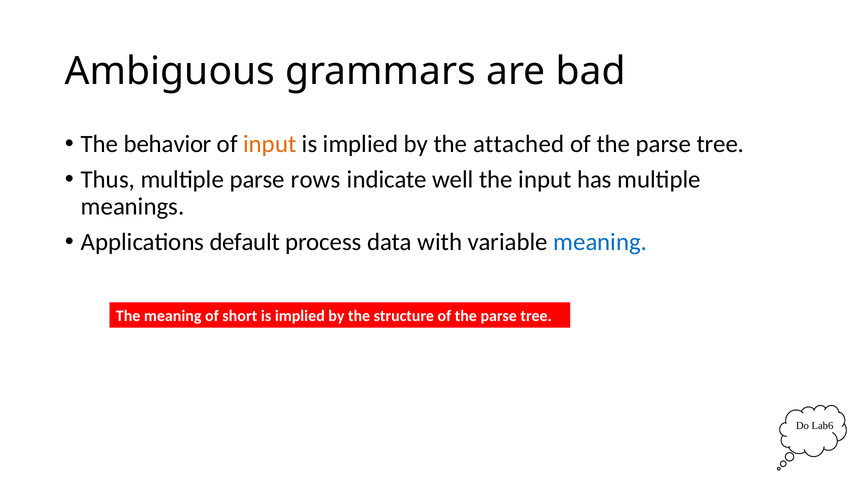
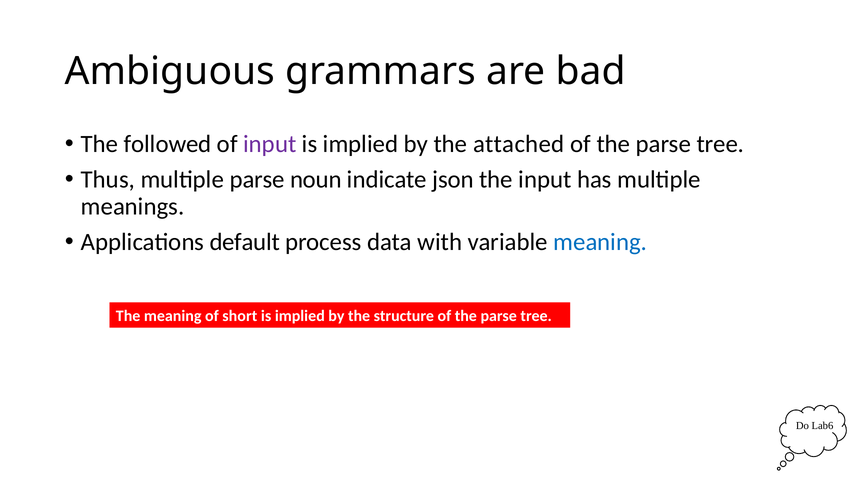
behavior: behavior -> followed
input at (270, 144) colour: orange -> purple
rows: rows -> noun
well: well -> json
